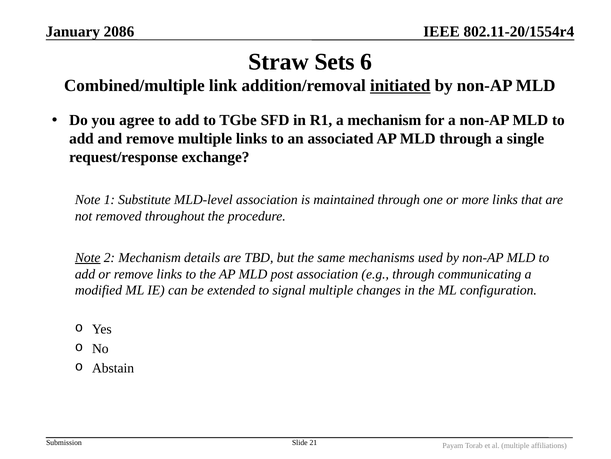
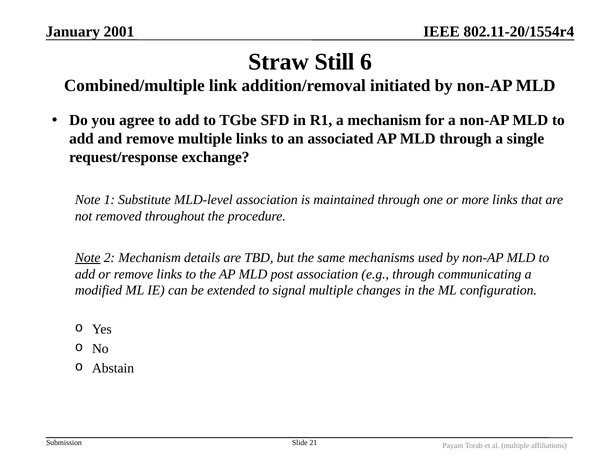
2086: 2086 -> 2001
Sets: Sets -> Still
initiated underline: present -> none
